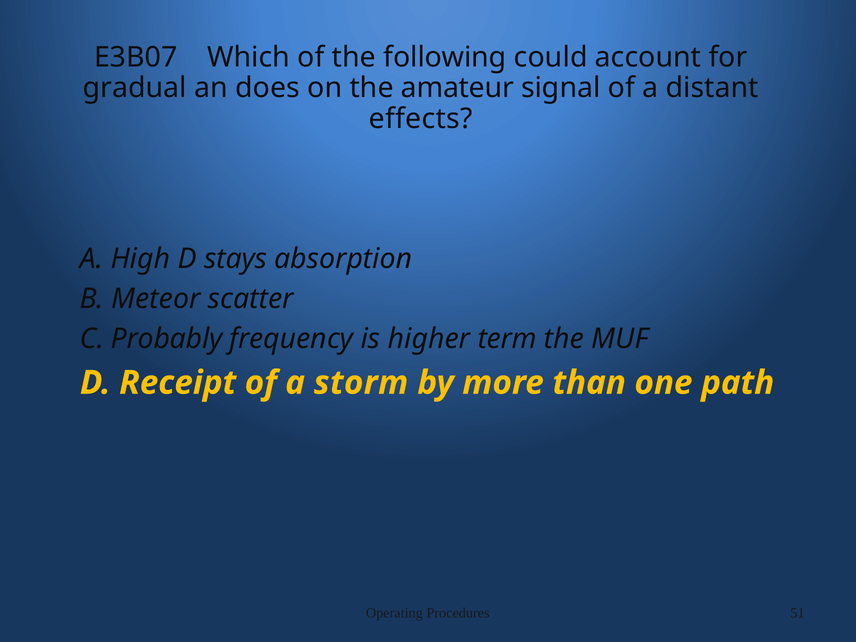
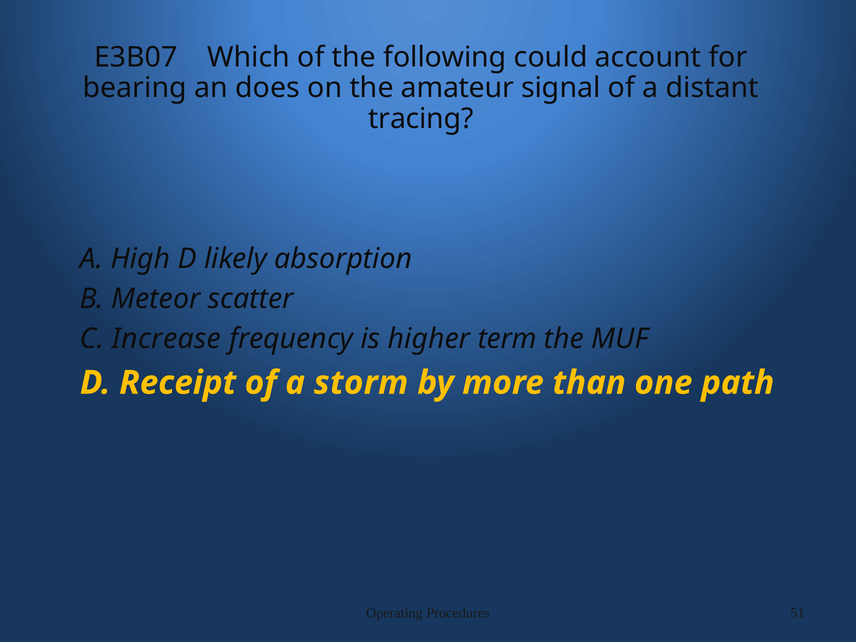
gradual: gradual -> bearing
effects: effects -> tracing
stays: stays -> likely
Probably: Probably -> Increase
